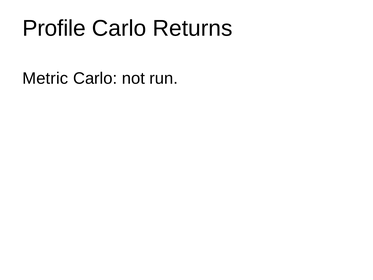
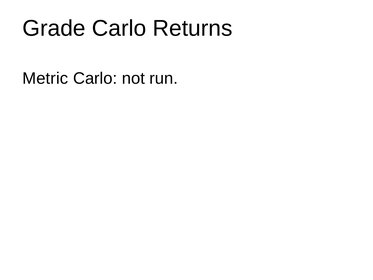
Profile: Profile -> Grade
